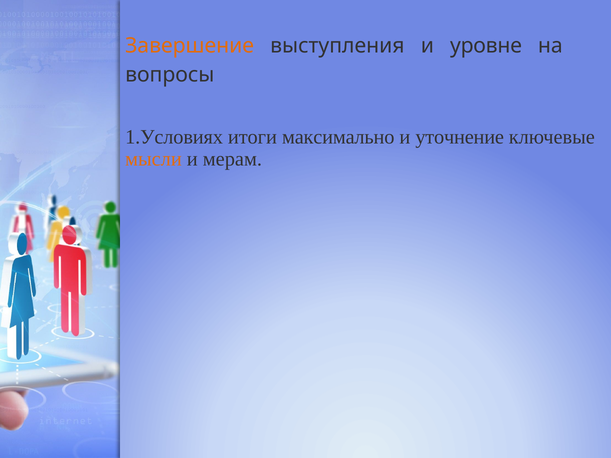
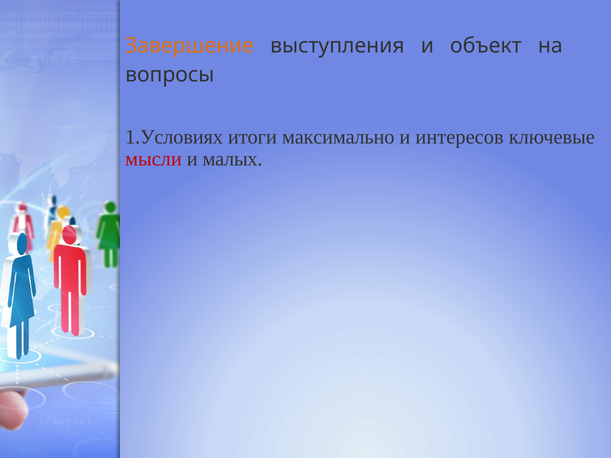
уровне: уровне -> объект
уточнение: уточнение -> интересов
мысли colour: orange -> red
мерам: мерам -> малых
